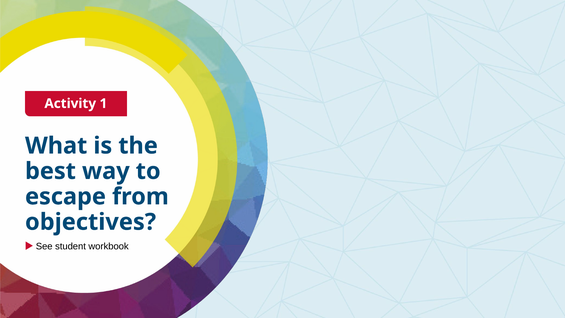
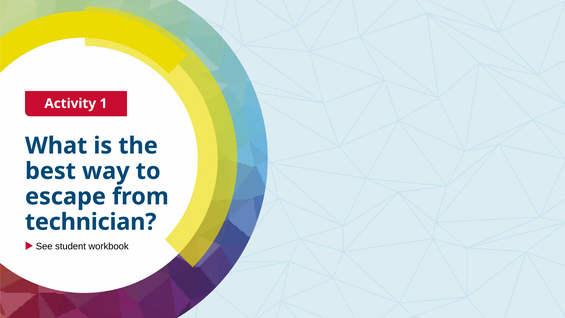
objectives: objectives -> technician
